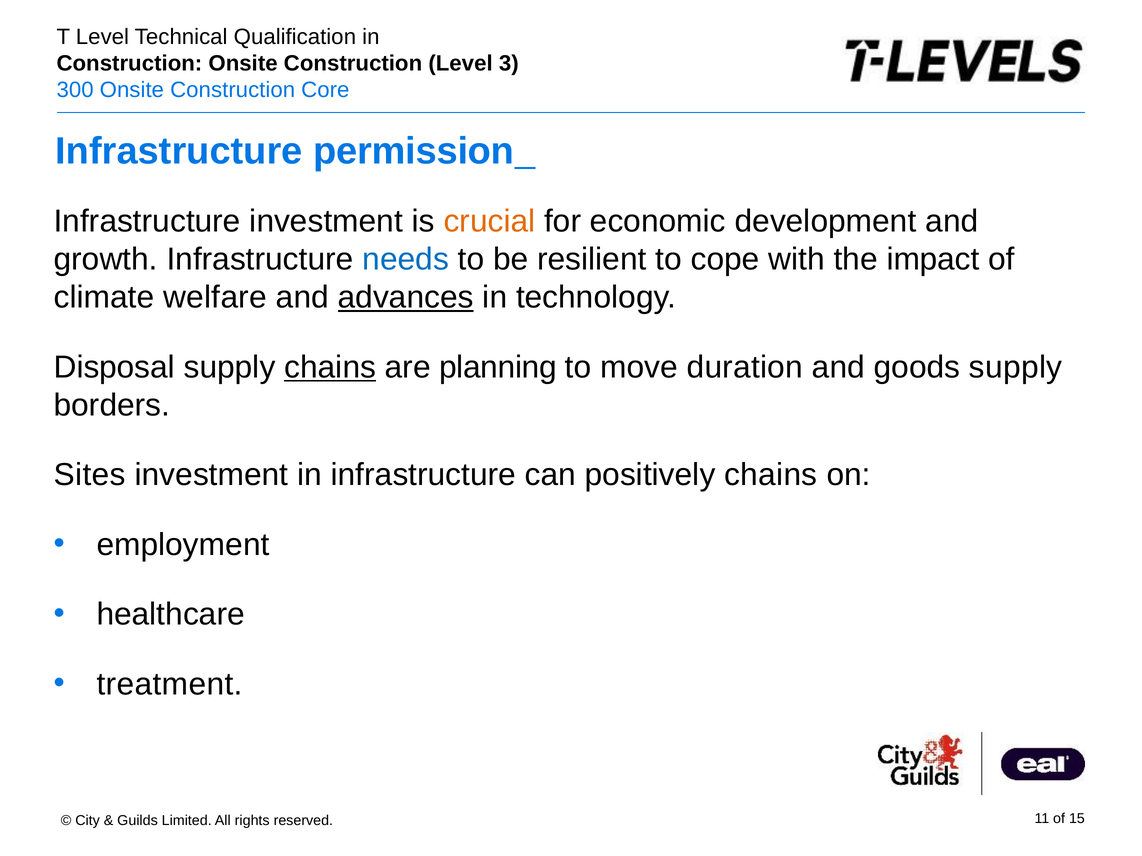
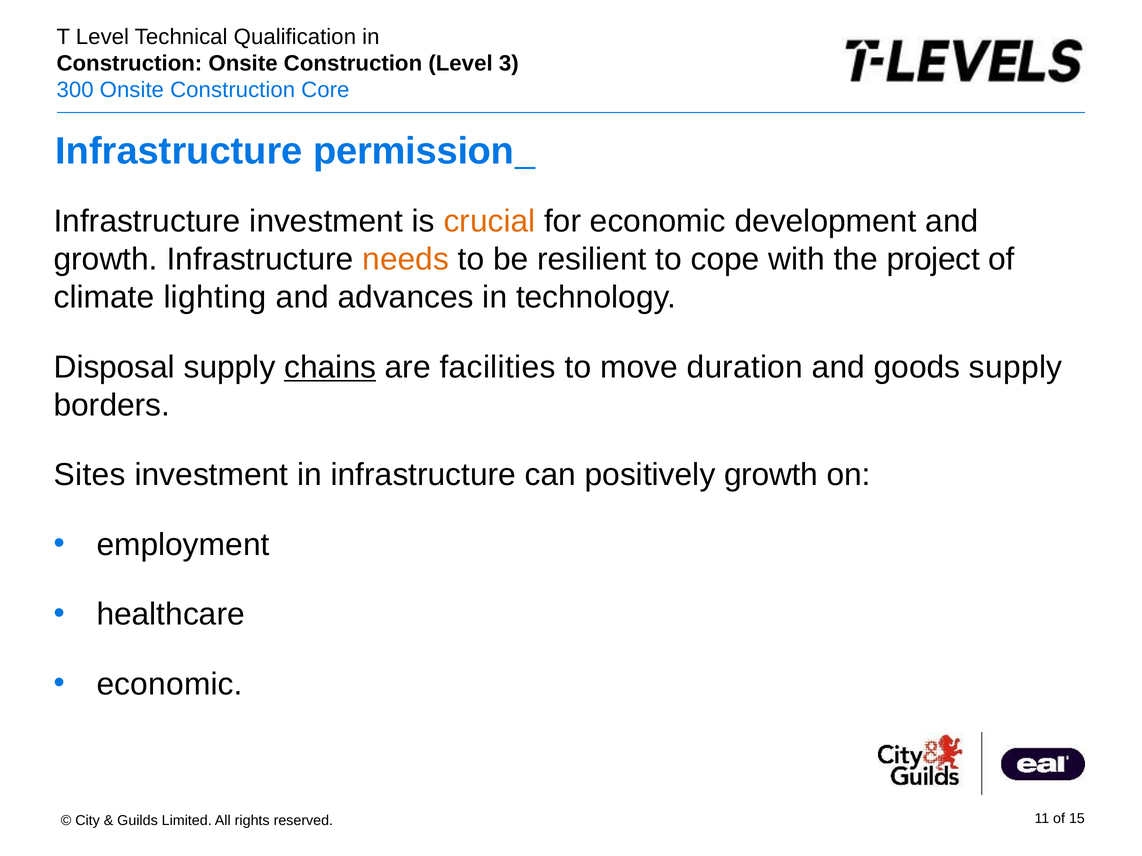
needs colour: blue -> orange
impact: impact -> project
welfare: welfare -> lighting
advances underline: present -> none
planning: planning -> facilities
positively chains: chains -> growth
treatment at (170, 685): treatment -> economic
